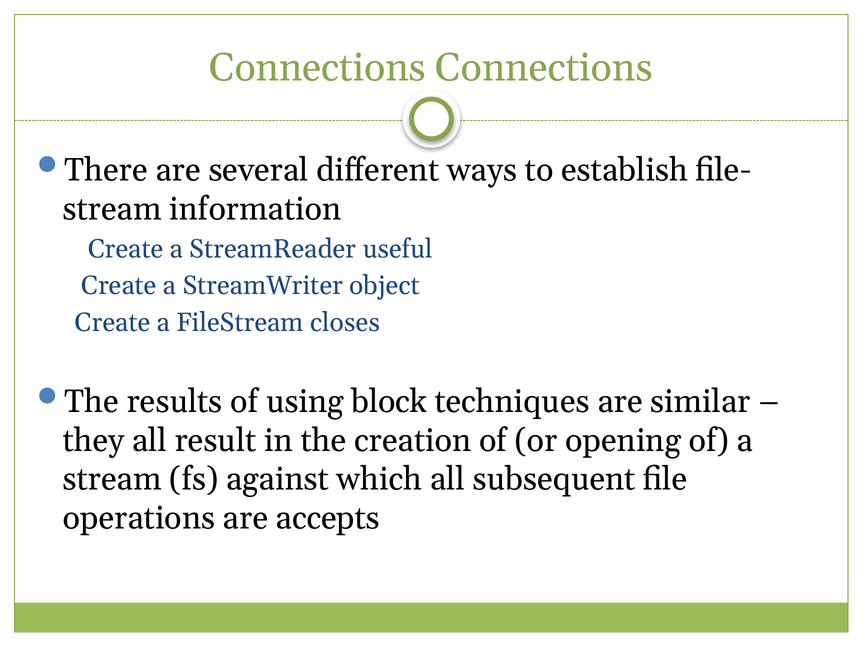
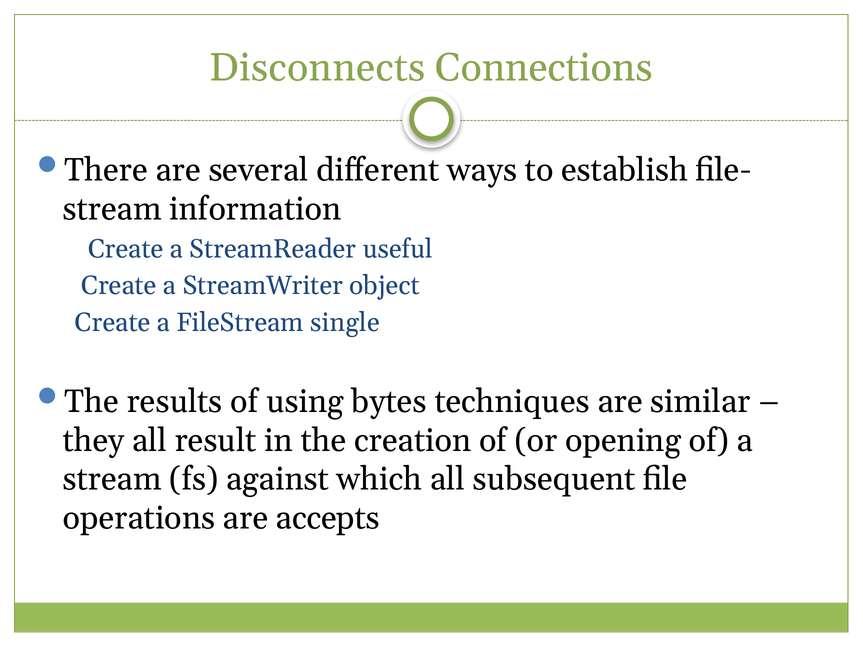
Connections at (318, 68): Connections -> Disconnects
closes: closes -> single
block: block -> bytes
